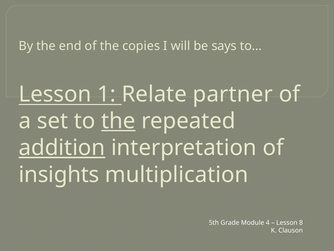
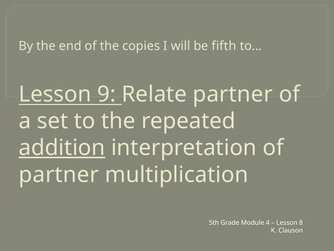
says: says -> fifth
1: 1 -> 9
the at (118, 121) underline: present -> none
insights at (59, 174): insights -> partner
